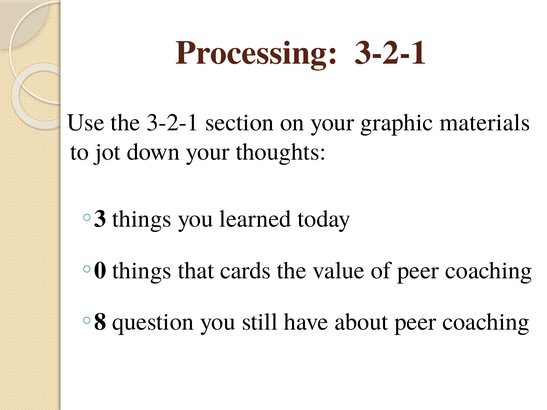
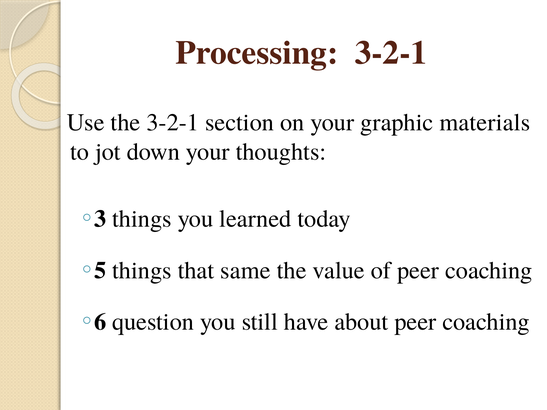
0: 0 -> 5
cards: cards -> same
8: 8 -> 6
